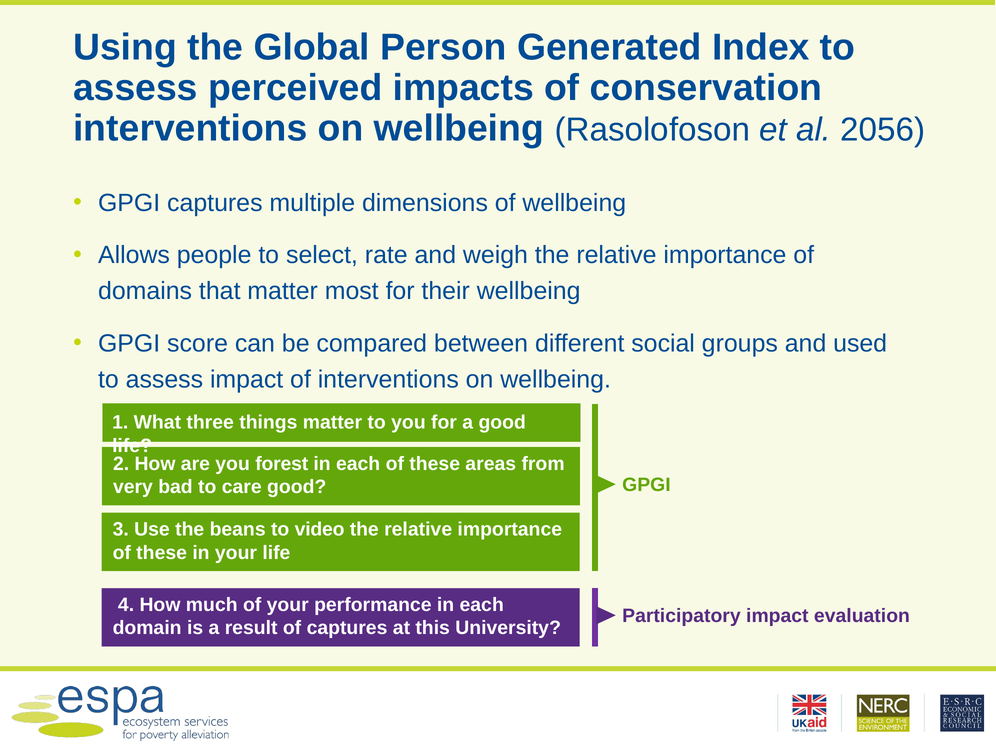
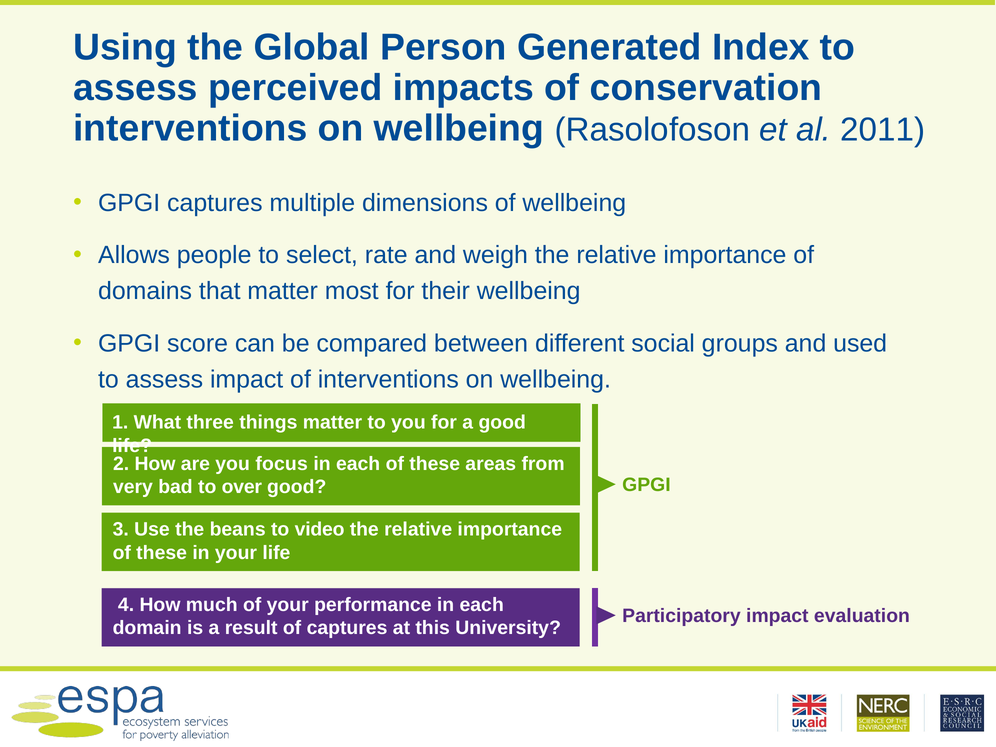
2056: 2056 -> 2011
forest: forest -> focus
care: care -> over
